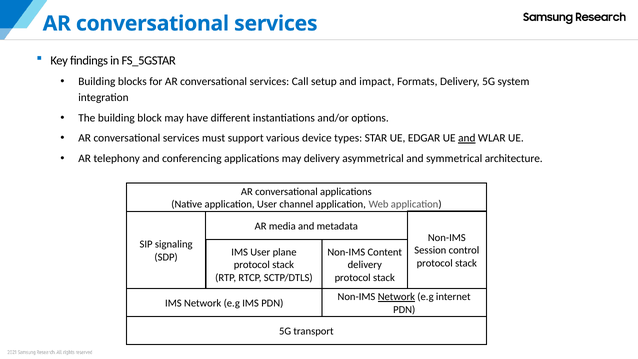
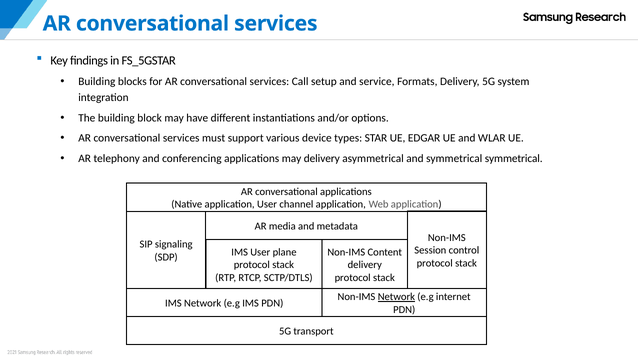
impact: impact -> service
and at (467, 138) underline: present -> none
symmetrical architecture: architecture -> symmetrical
